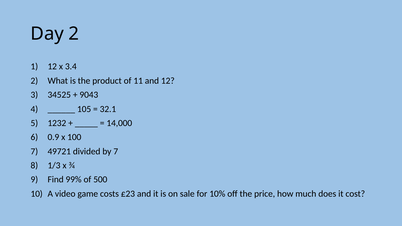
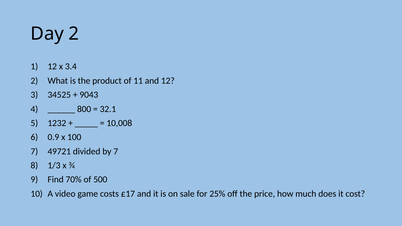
105: 105 -> 800
14,000: 14,000 -> 10,008
99%: 99% -> 70%
£23: £23 -> £17
10%: 10% -> 25%
